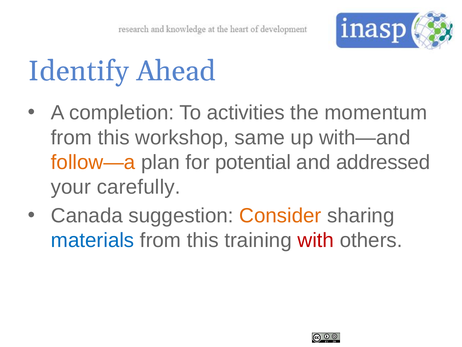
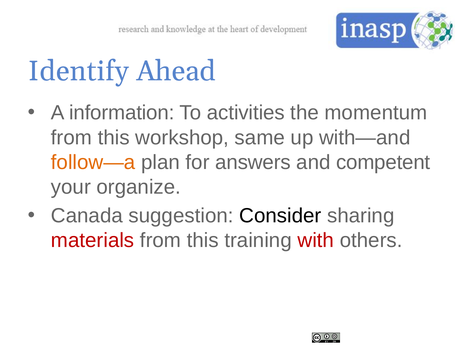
completion: completion -> information
potential: potential -> answers
addressed: addressed -> competent
carefully: carefully -> organize
Consider colour: orange -> black
materials colour: blue -> red
